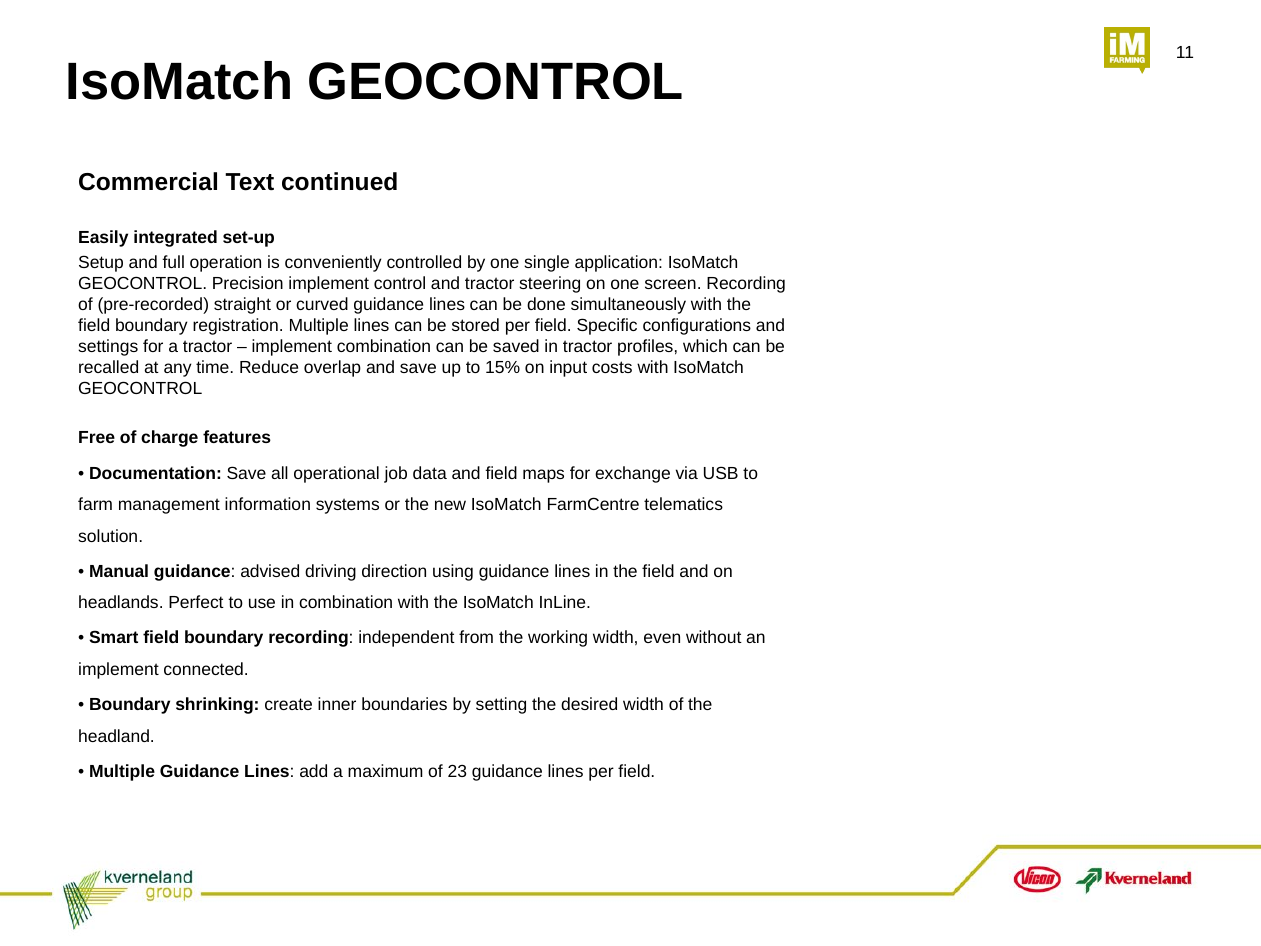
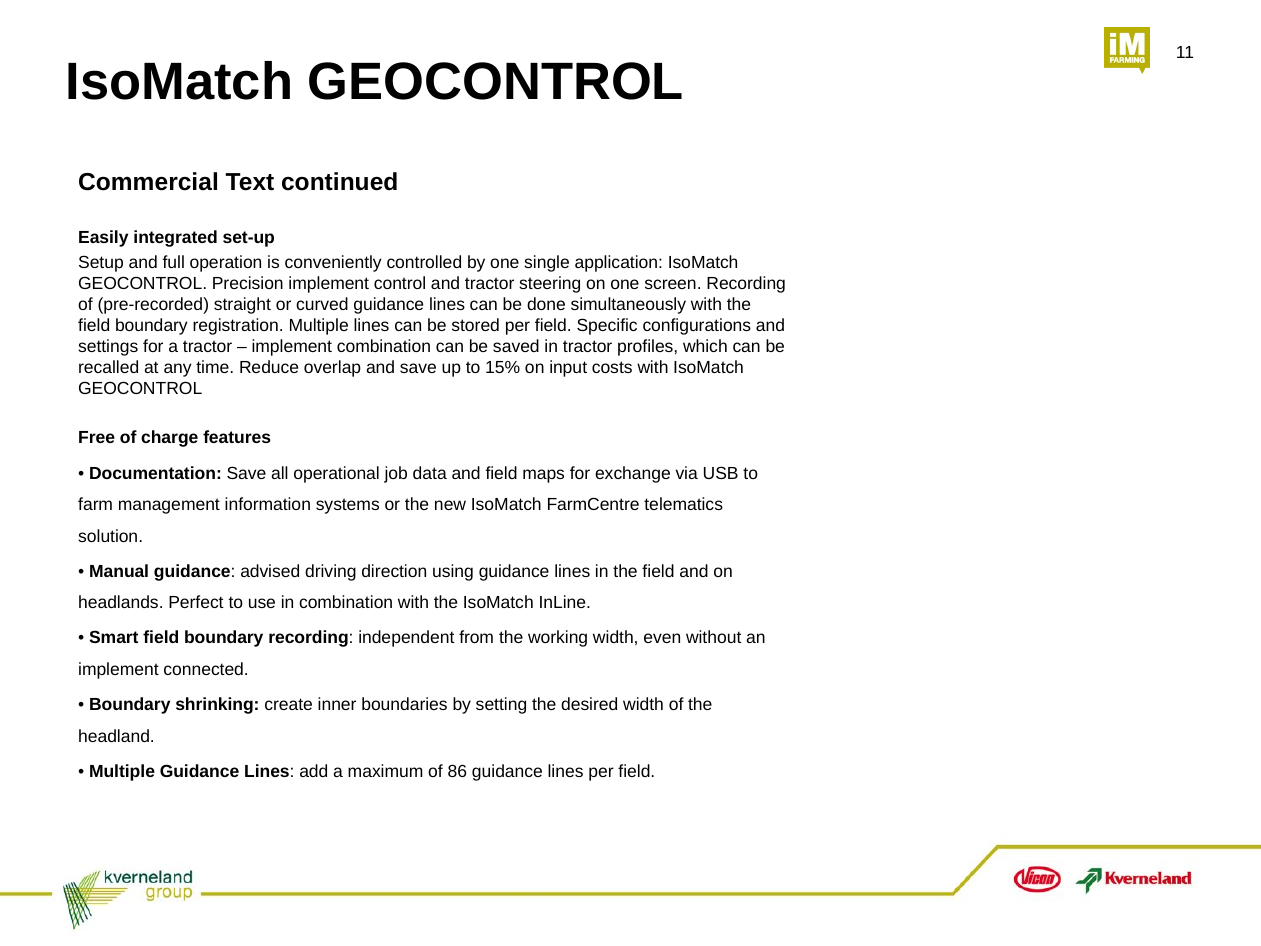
23: 23 -> 86
